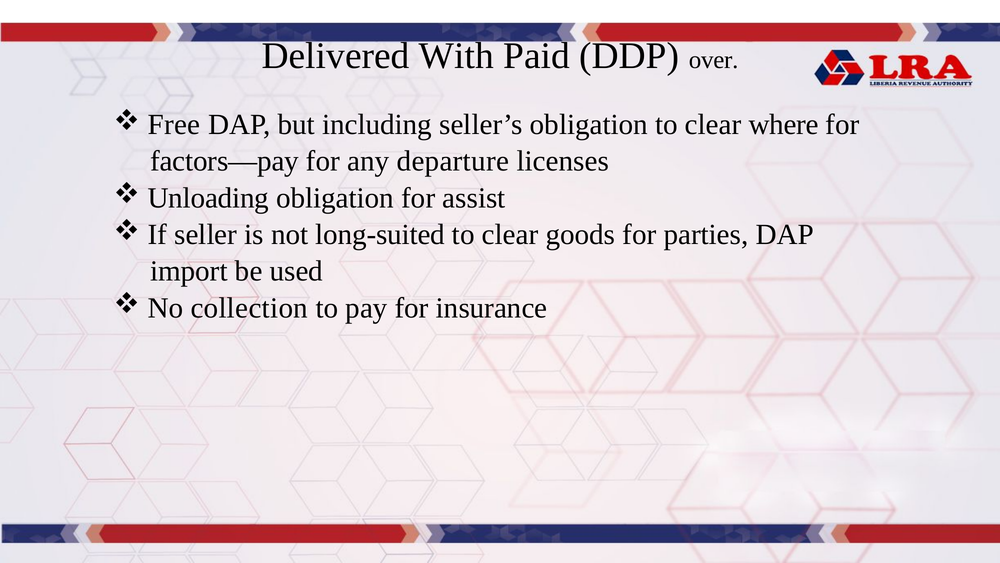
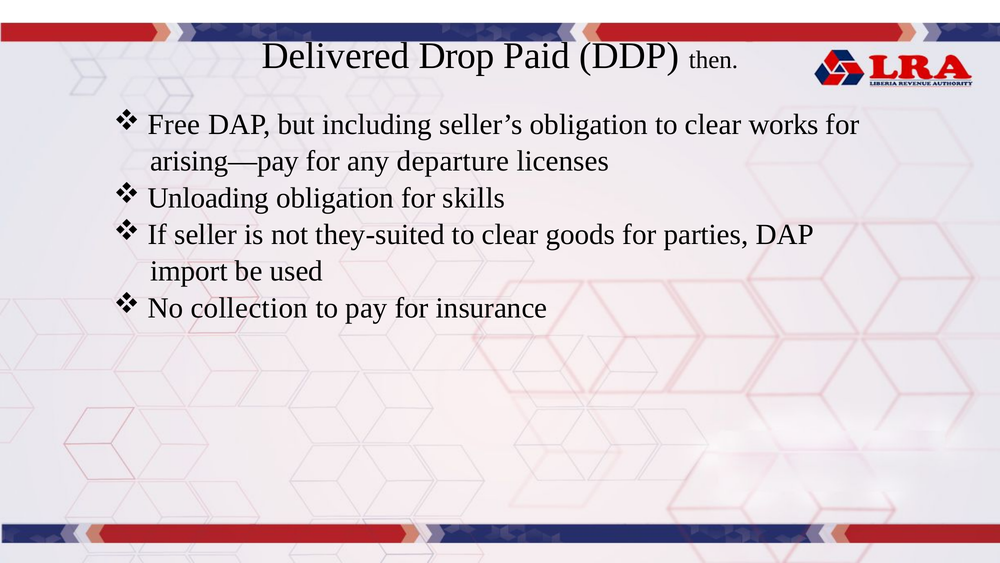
With: With -> Drop
over: over -> then
where: where -> works
factors—pay: factors—pay -> arising—pay
assist: assist -> skills
long-suited: long-suited -> they-suited
